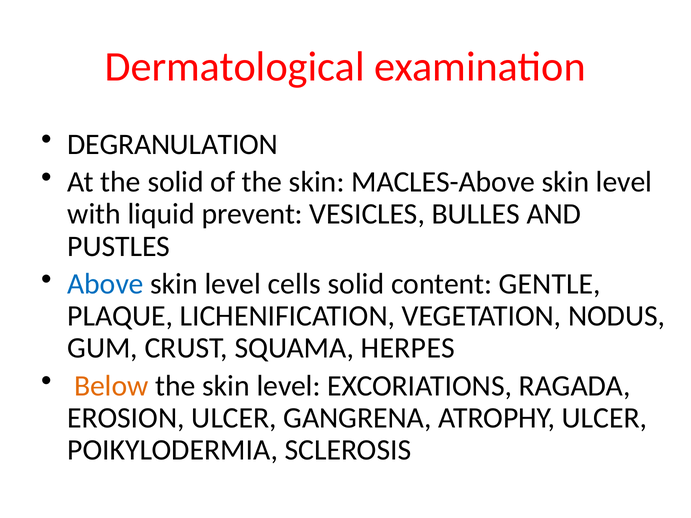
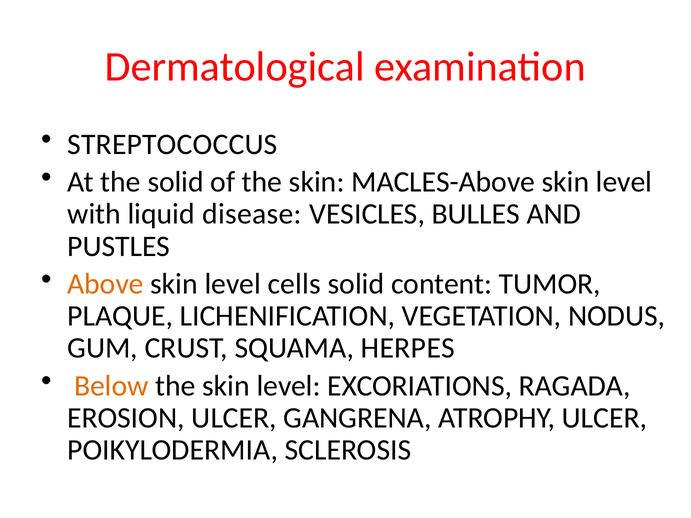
DEGRANULATION: DEGRANULATION -> STREPTOCOCCUS
prevent: prevent -> disease
Above colour: blue -> orange
GENTLE: GENTLE -> TUMOR
